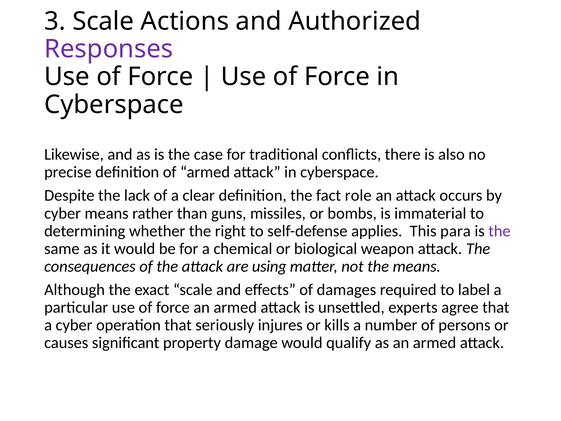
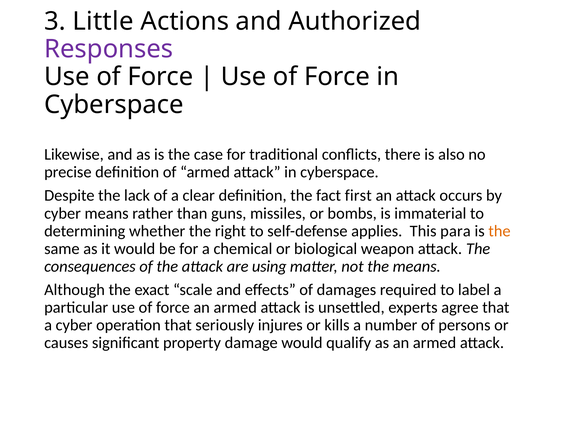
3 Scale: Scale -> Little
role: role -> first
the at (500, 231) colour: purple -> orange
